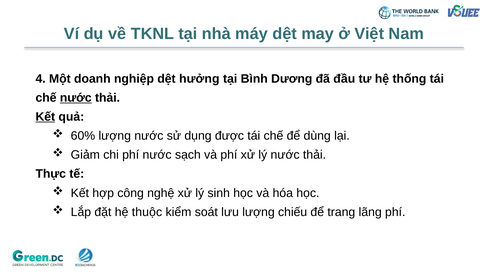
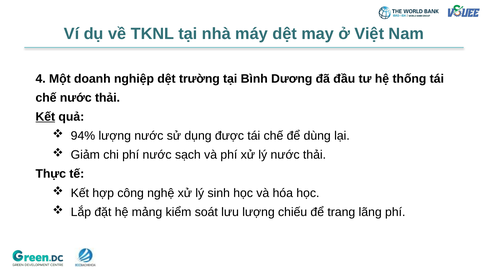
hưởng: hưởng -> trường
nước at (76, 98) underline: present -> none
60%: 60% -> 94%
thuộc: thuộc -> mảng
